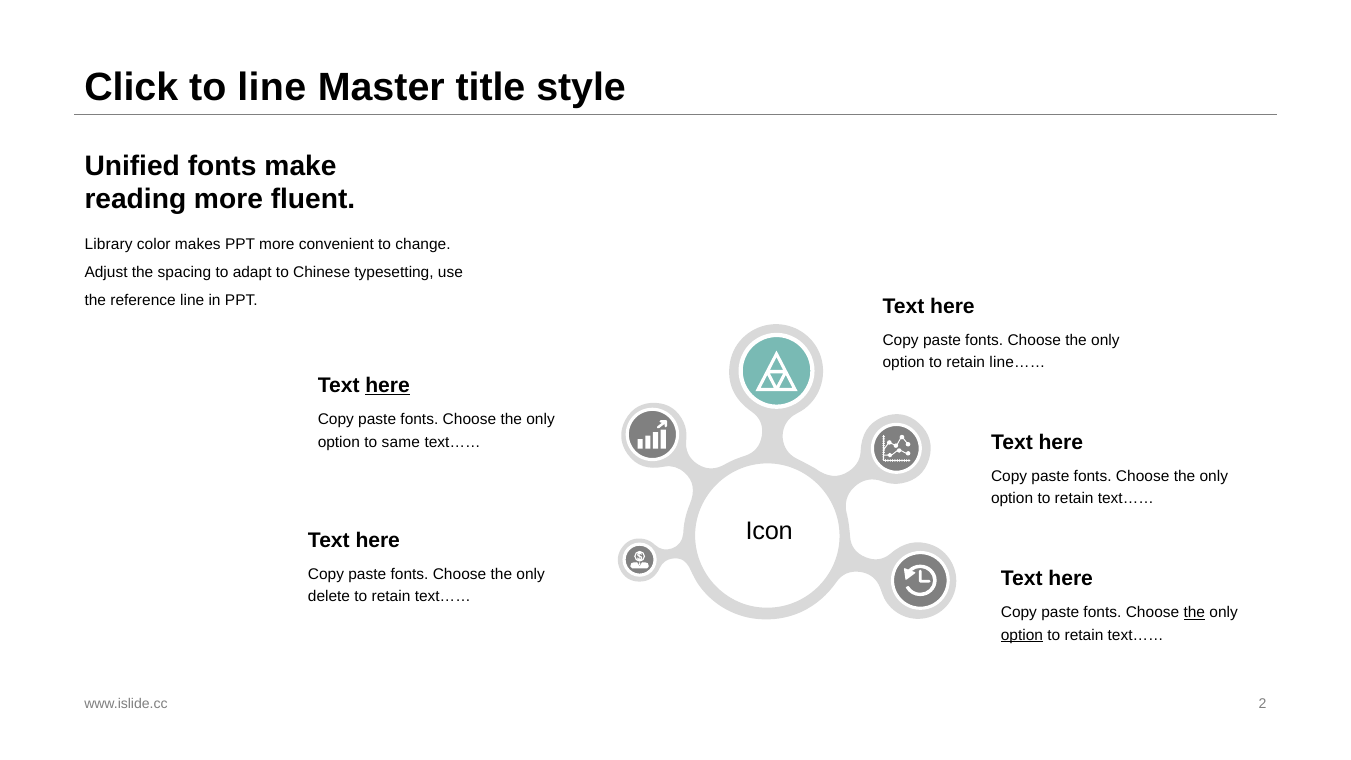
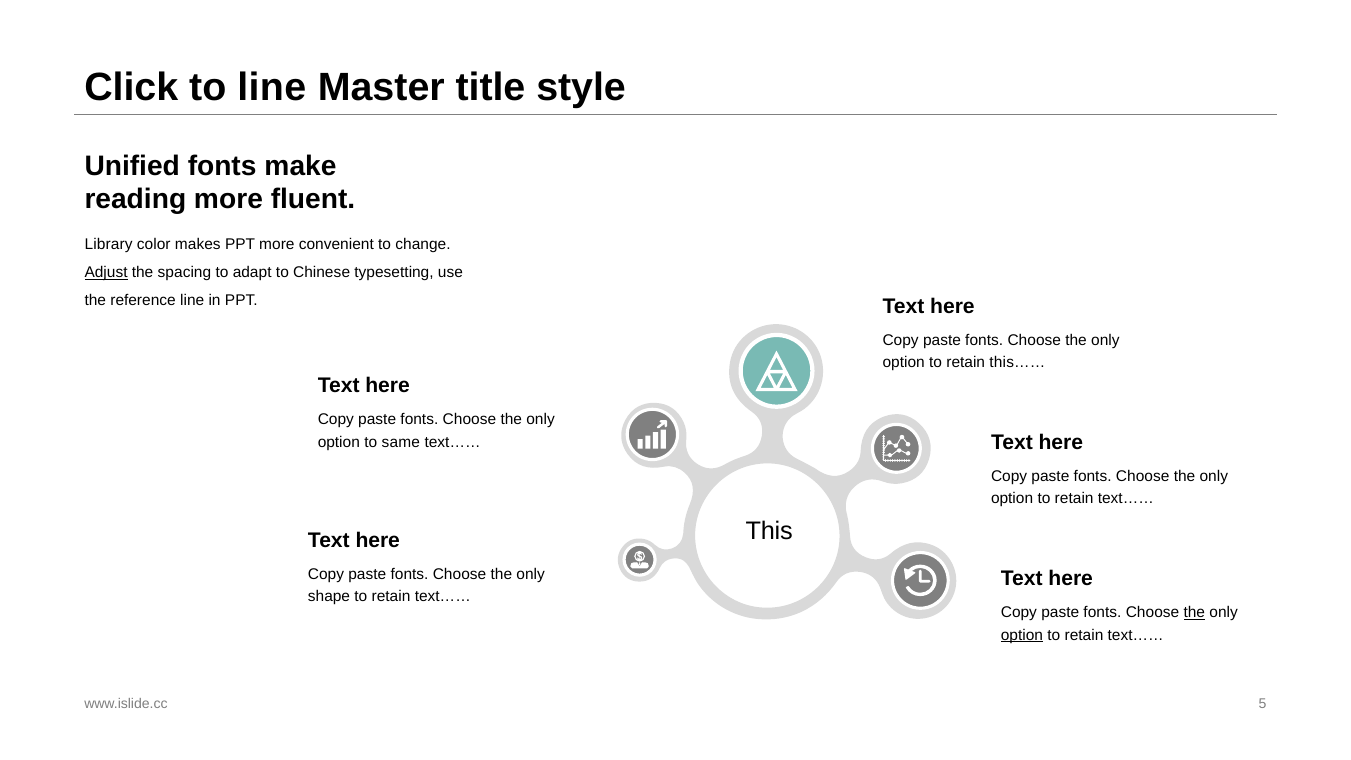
Adjust underline: none -> present
line……: line…… -> this……
here at (388, 386) underline: present -> none
Icon: Icon -> This
delete: delete -> shape
2: 2 -> 5
